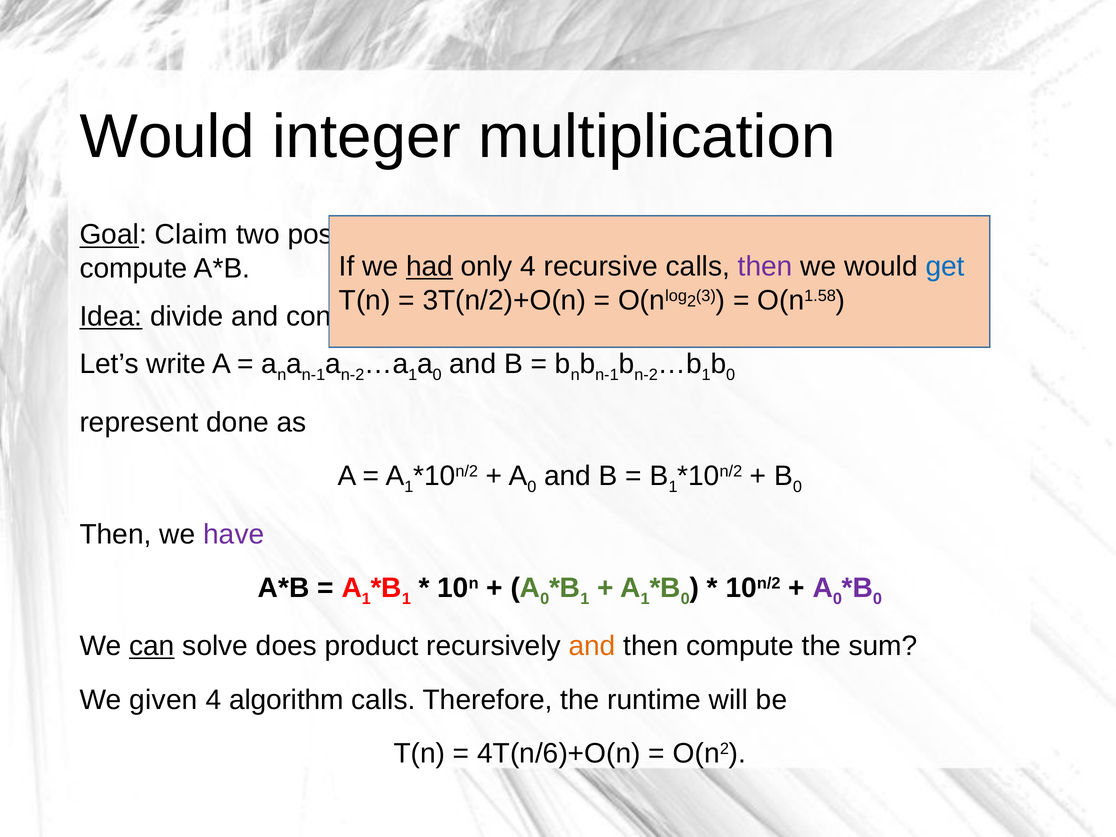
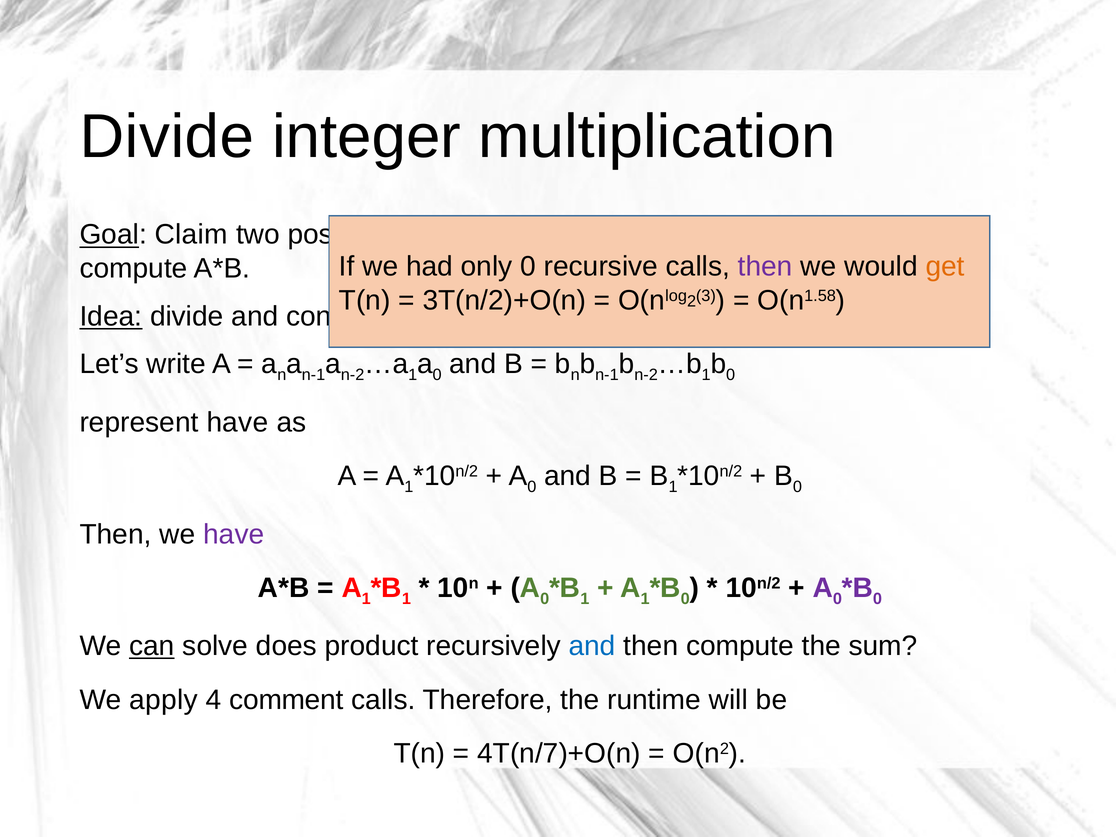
Would at (167, 137): Would -> Divide
had underline: present -> none
only 4: 4 -> 0
get colour: blue -> orange
represent done: done -> have
and at (592, 646) colour: orange -> blue
given: given -> apply
algorithm: algorithm -> comment
4T(n/6)+O(n: 4T(n/6)+O(n -> 4T(n/7)+O(n
